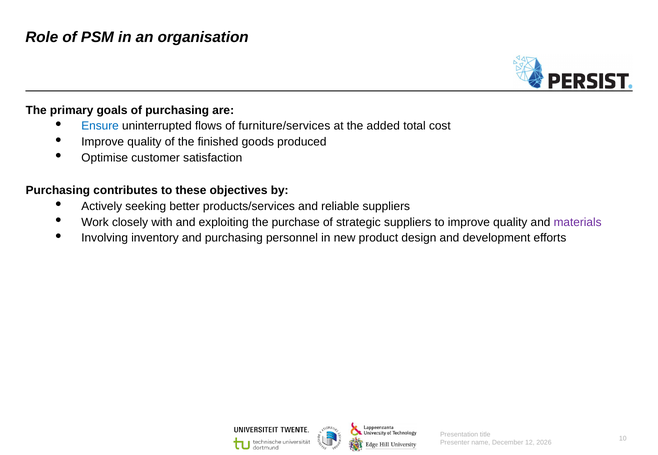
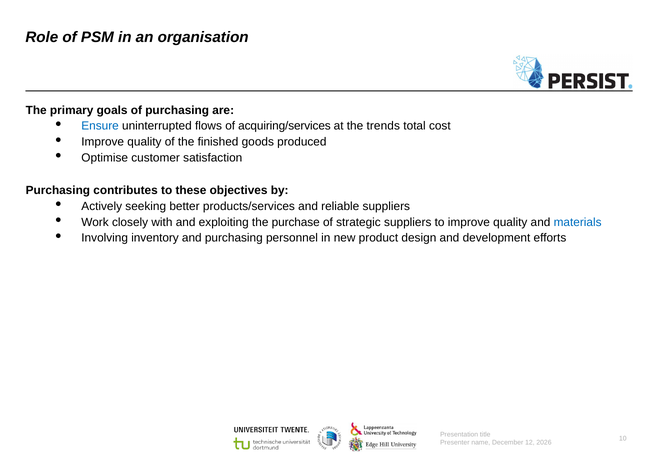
furniture/services: furniture/services -> acquiring/services
added: added -> trends
materials colour: purple -> blue
